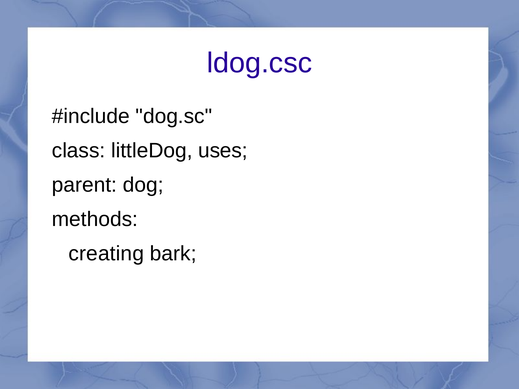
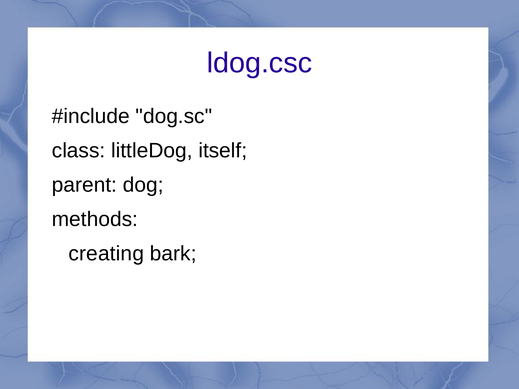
uses: uses -> itself
